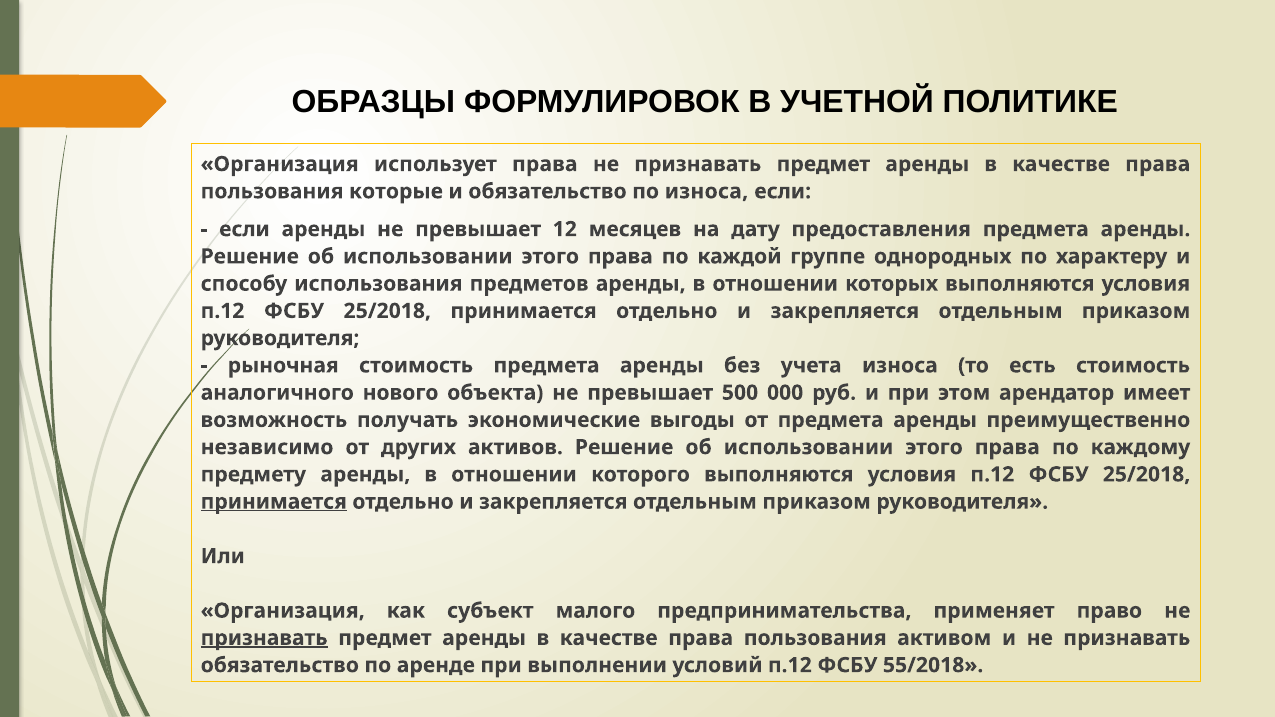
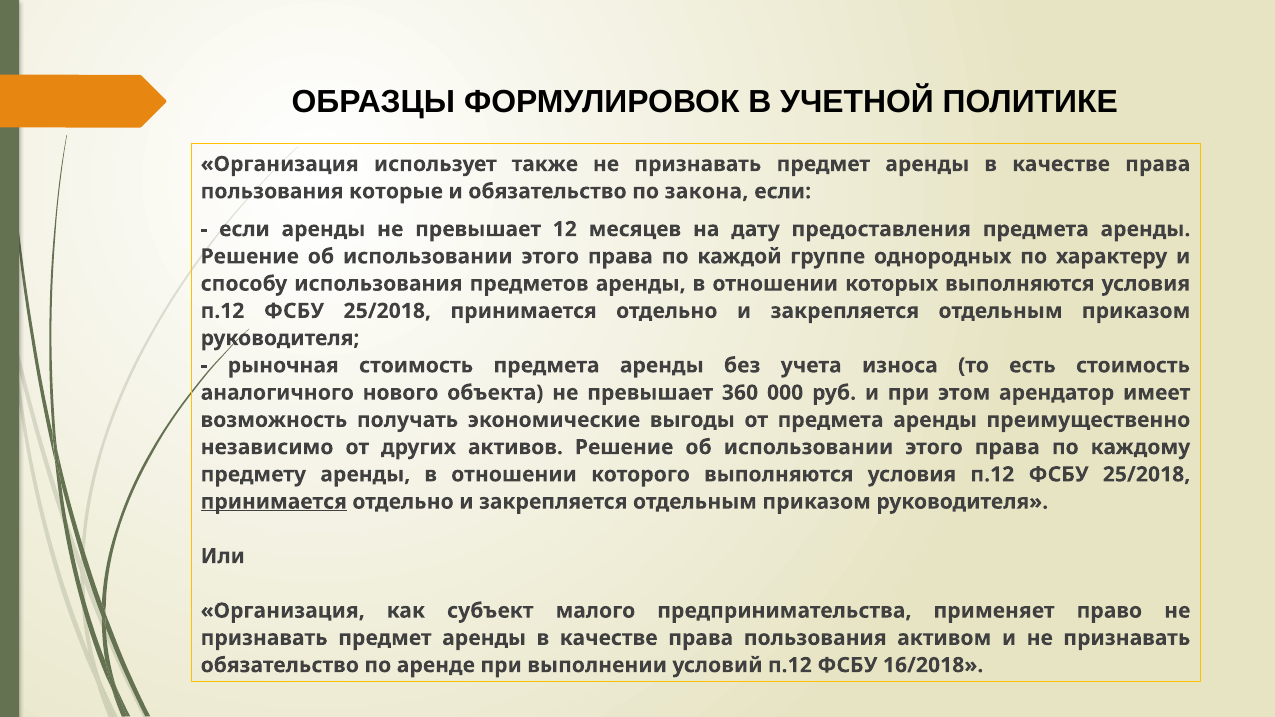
использует права: права -> также
по износа: износа -> закона
500: 500 -> 360
признавать at (264, 638) underline: present -> none
55/2018: 55/2018 -> 16/2018
